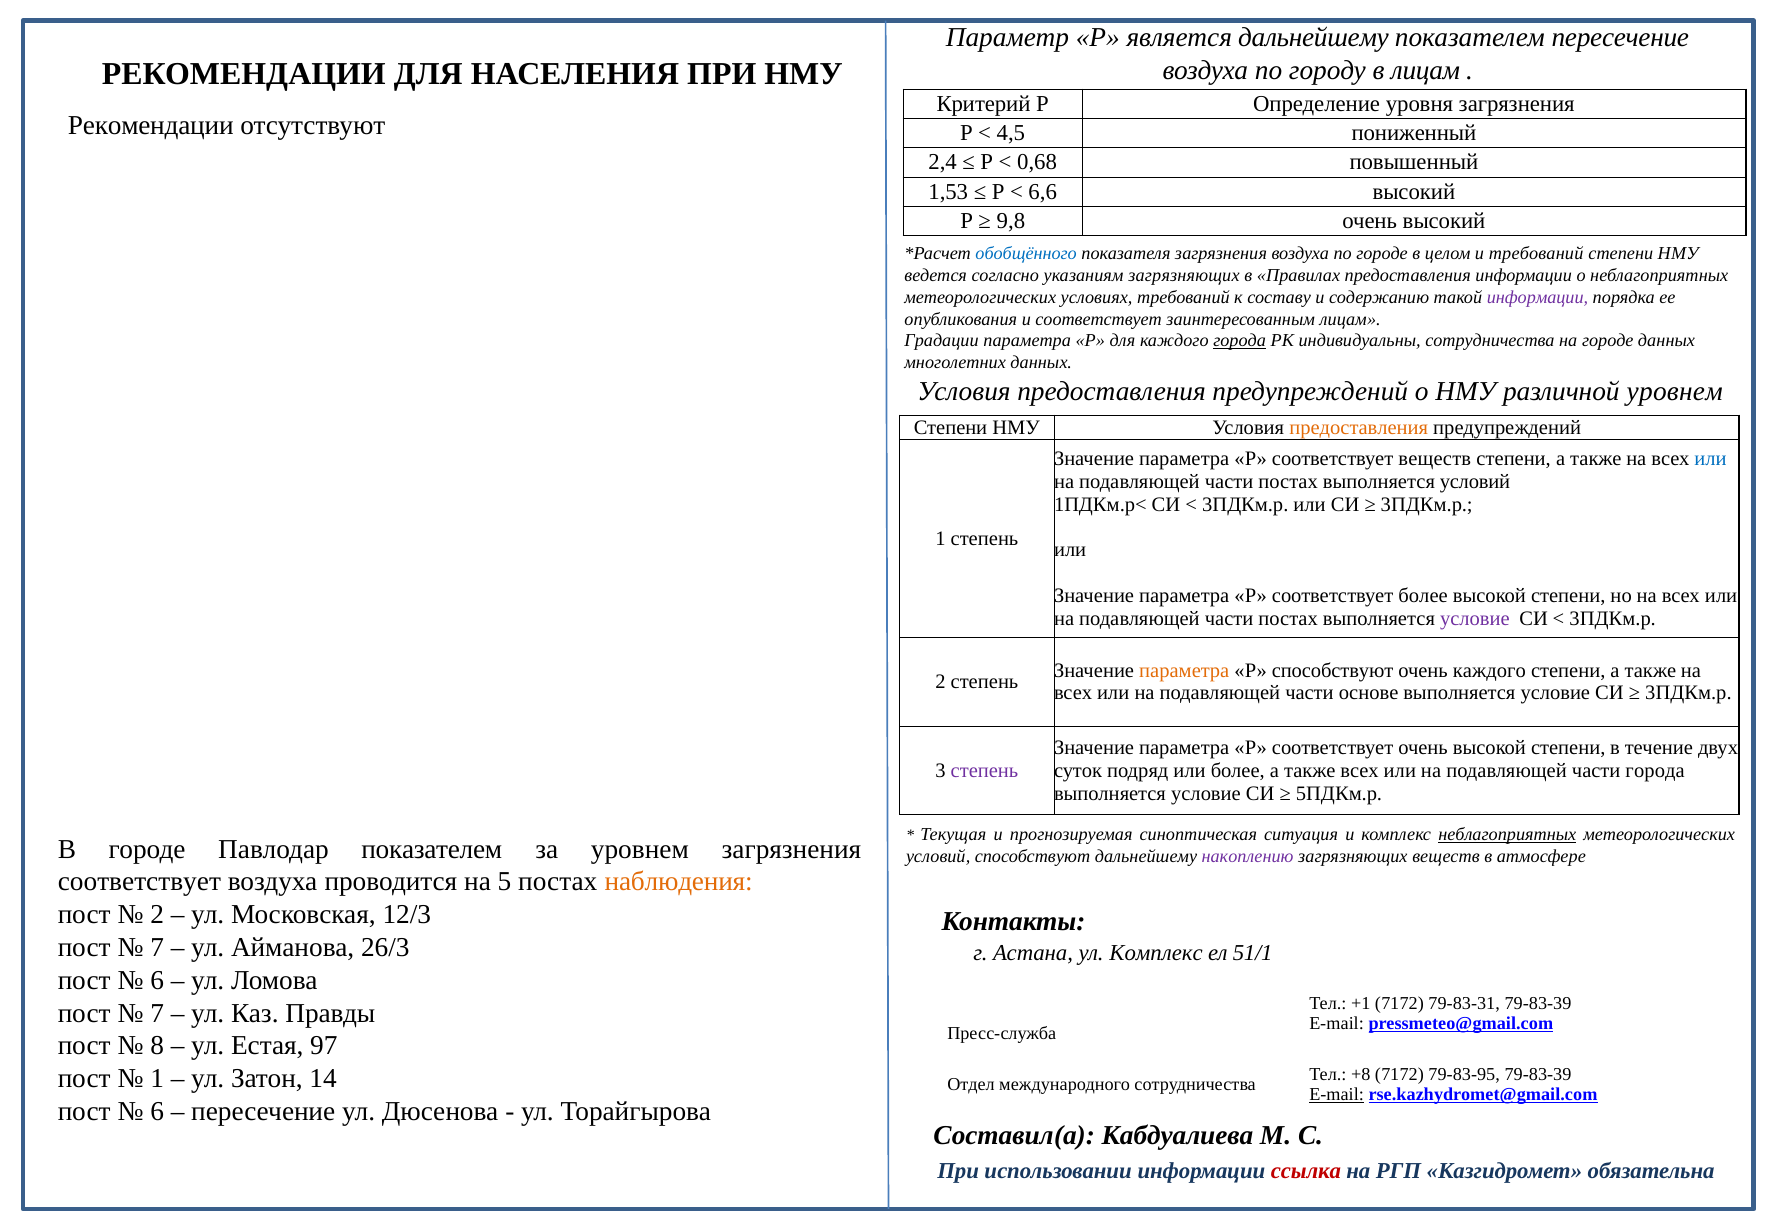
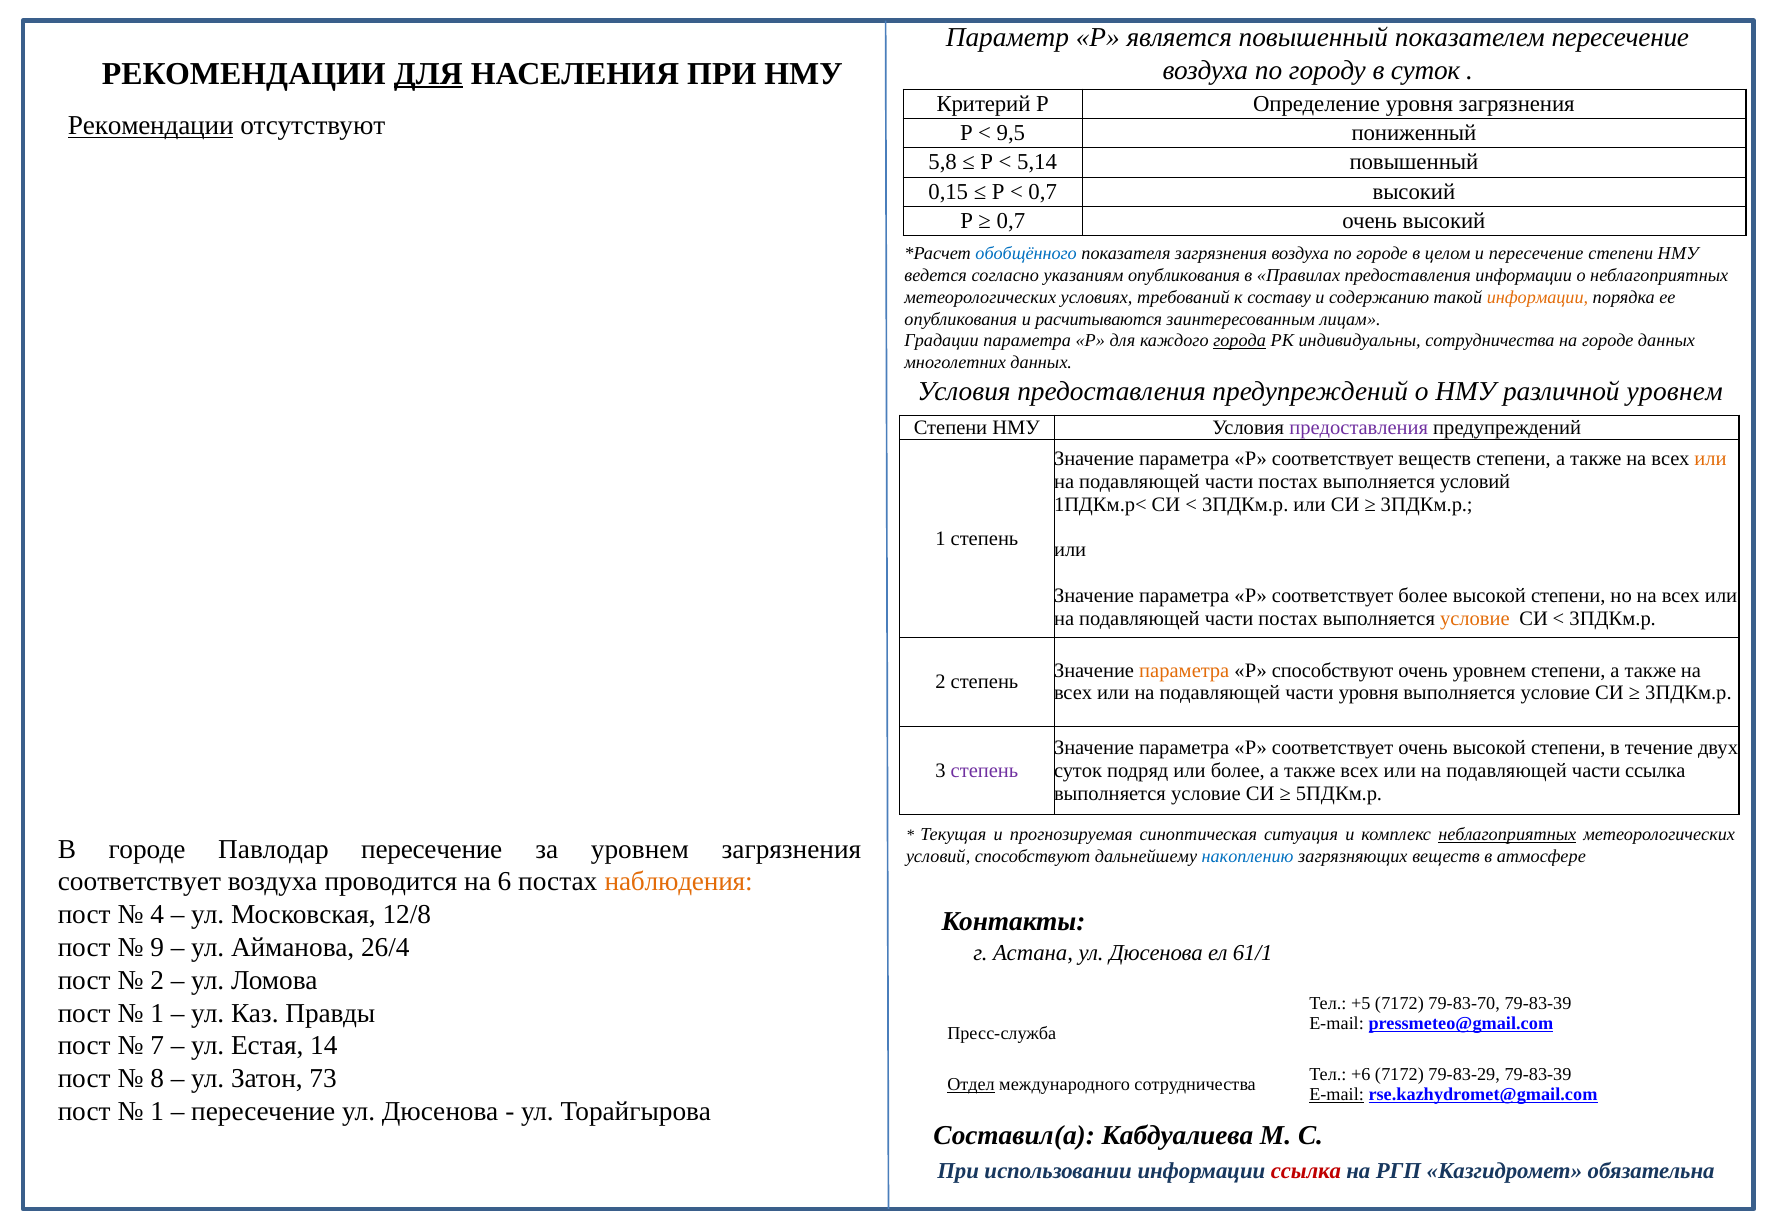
является дальнейшему: дальнейшему -> повышенный
в лицам: лицам -> суток
ДЛЯ at (428, 74) underline: none -> present
Рекомендации at (151, 126) underline: none -> present
4,5: 4,5 -> 9,5
2,4: 2,4 -> 5,8
0,68: 0,68 -> 5,14
1,53: 1,53 -> 0,15
6,6 at (1043, 192): 6,6 -> 0,7
9,8 at (1011, 221): 9,8 -> 0,7
и требований: требований -> пересечение
указаниям загрязняющих: загрязняющих -> опубликования
информации at (1538, 297) colour: purple -> orange
и соответствует: соответствует -> расчитываются
предоставления at (1359, 428) colour: orange -> purple
или at (1711, 459) colour: blue -> orange
условие at (1475, 618) colour: purple -> orange
очень каждого: каждого -> уровнем
части основе: основе -> уровня
части города: города -> ссылка
Павлодар показателем: показателем -> пересечение
накоплению colour: purple -> blue
5: 5 -> 6
2 at (157, 915): 2 -> 4
12/3: 12/3 -> 12/8
7 at (157, 948): 7 -> 9
26/3: 26/3 -> 26/4
Астана ул Комплекс: Комплекс -> Дюсенова
51/1: 51/1 -> 61/1
6 at (157, 980): 6 -> 2
+1: +1 -> +5
79-83-31: 79-83-31 -> 79-83-70
7 at (157, 1013): 7 -> 1
8: 8 -> 7
97: 97 -> 14
+8: +8 -> +6
79-83-95: 79-83-95 -> 79-83-29
1 at (157, 1079): 1 -> 8
14: 14 -> 73
Отдел underline: none -> present
6 at (157, 1112): 6 -> 1
